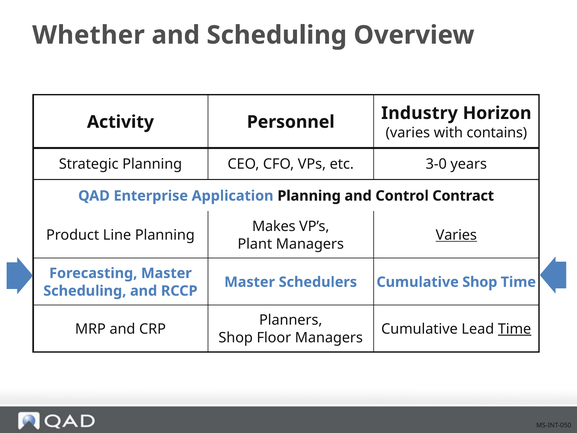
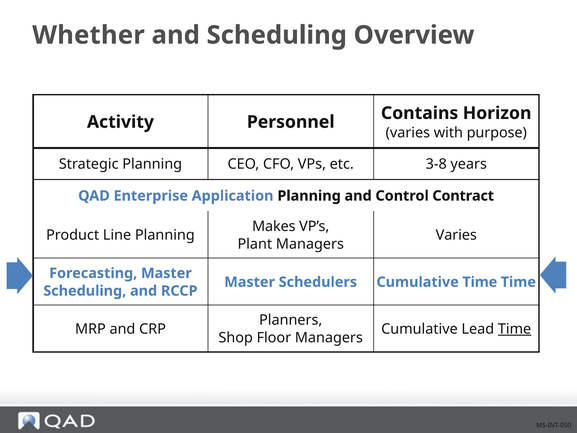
Industry: Industry -> Contains
contains: contains -> purpose
3-0: 3-0 -> 3-8
Varies at (456, 235) underline: present -> none
Cumulative Shop: Shop -> Time
